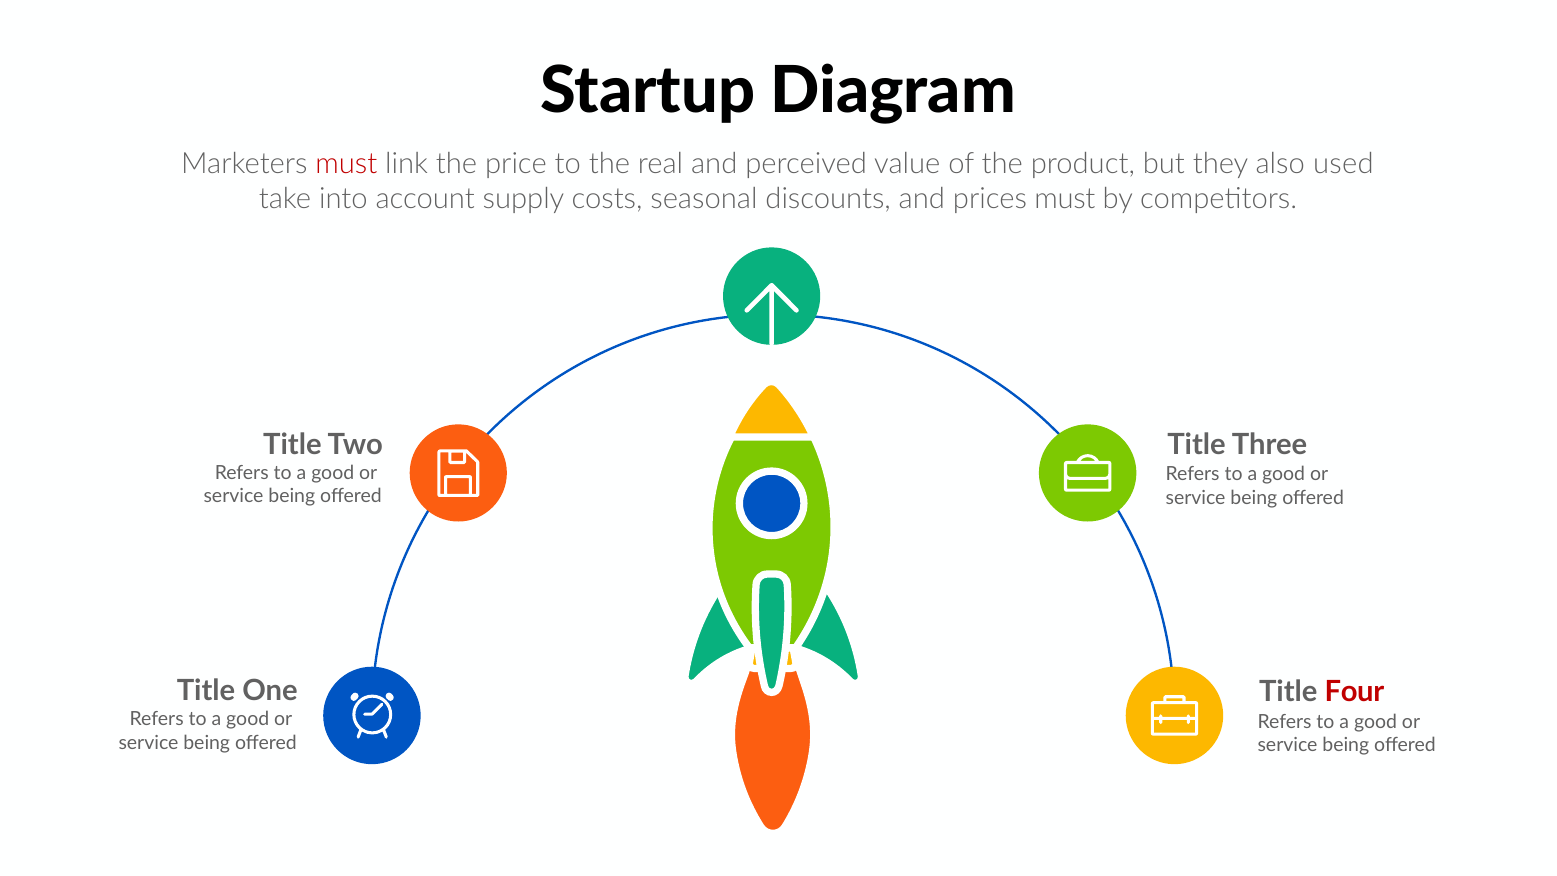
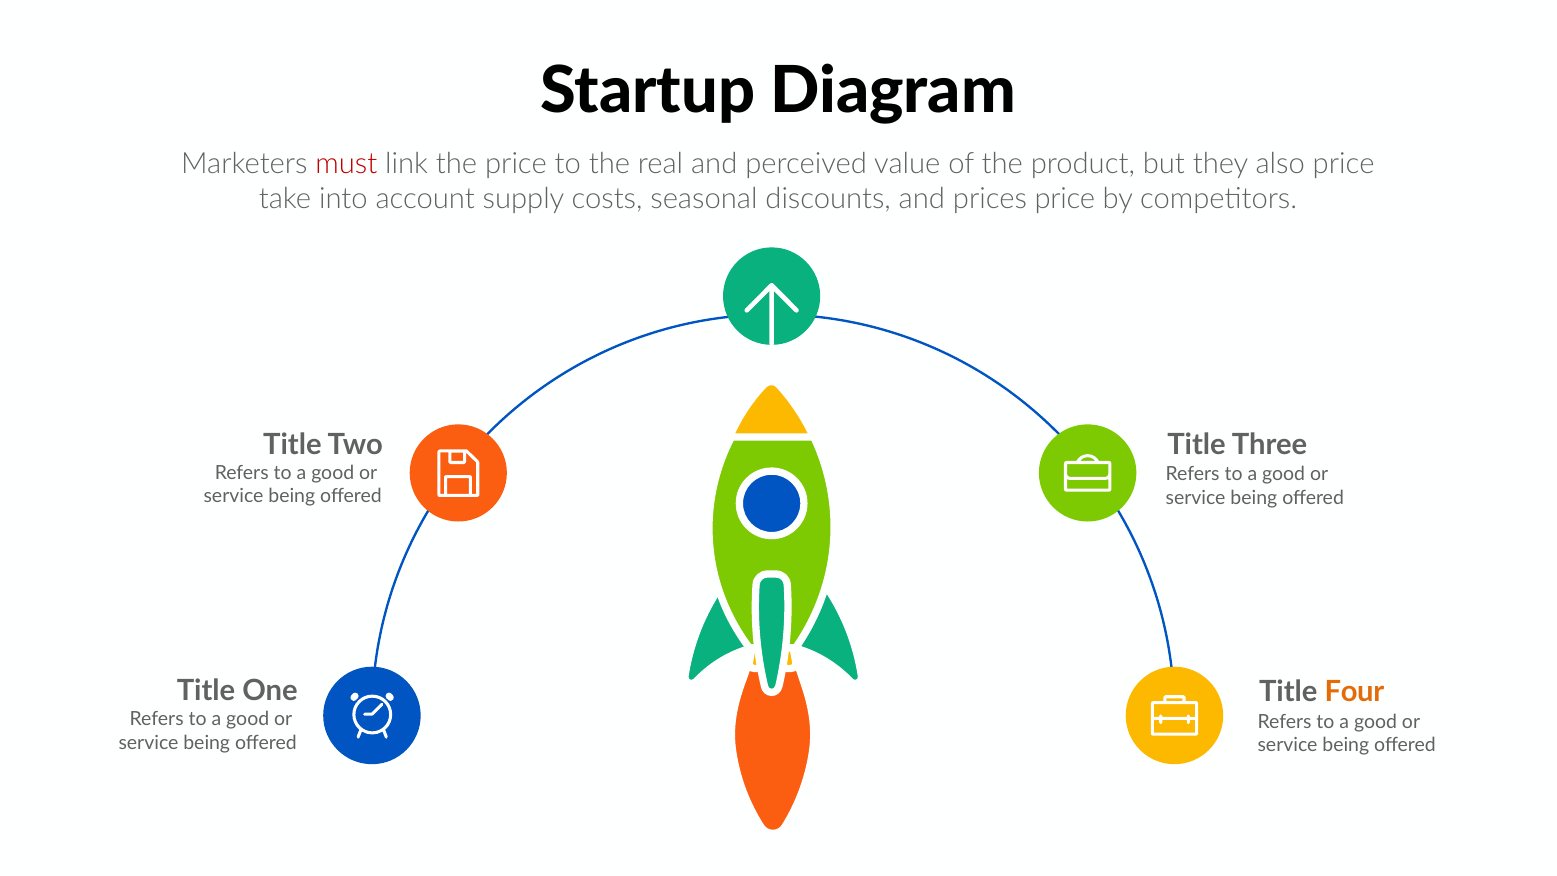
also used: used -> price
prices must: must -> price
Four colour: red -> orange
